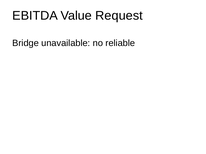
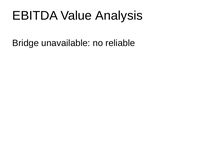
Request: Request -> Analysis
